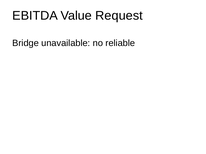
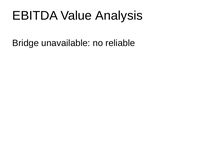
Request: Request -> Analysis
